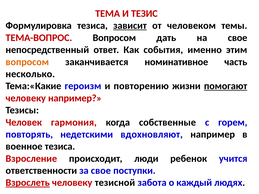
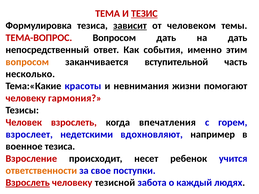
ТЕЗИС underline: none -> present
на свое: свое -> дать
номинативное: номинативное -> вступительной
героизм: героизм -> красоты
повторению: повторению -> невнимания
помогают underline: present -> none
человеку например: например -> гармония
Человек гармония: гармония -> взрослеть
собственные: собственные -> впечатления
повторять: повторять -> взрослеет
люди: люди -> несет
ответственности colour: black -> orange
